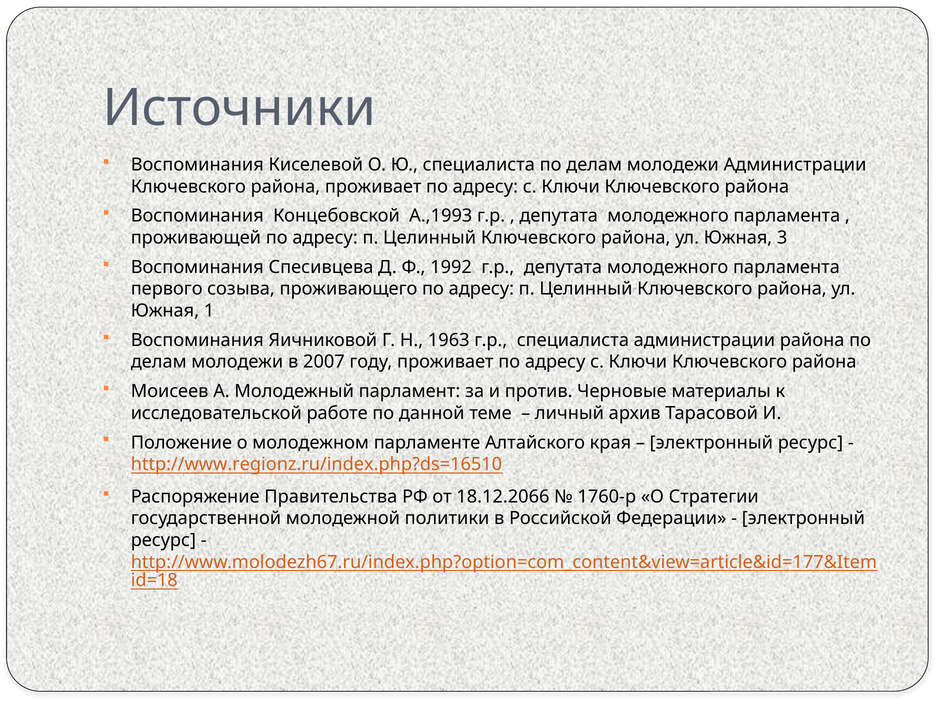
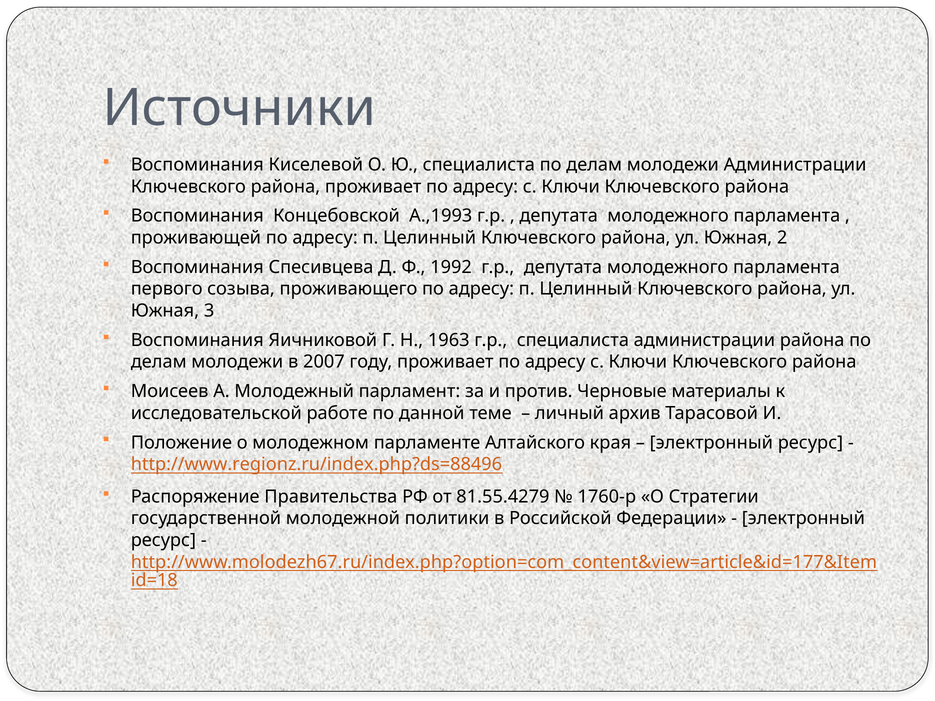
3: 3 -> 2
1: 1 -> 3
http://www.regionz.ru/index.php?ds=16510: http://www.regionz.ru/index.php?ds=16510 -> http://www.regionz.ru/index.php?ds=88496
18.12.2066: 18.12.2066 -> 81.55.4279
